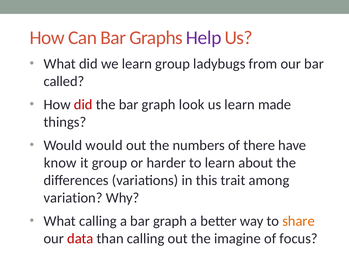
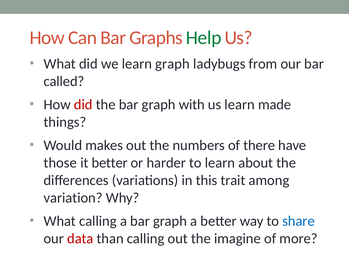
Help colour: purple -> green
learn group: group -> graph
look: look -> with
Would would: would -> makes
know: know -> those
it group: group -> better
share colour: orange -> blue
focus: focus -> more
